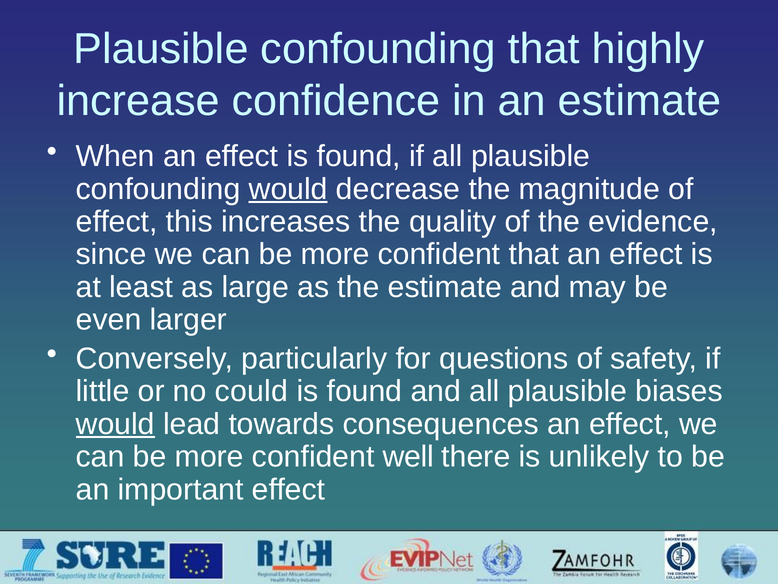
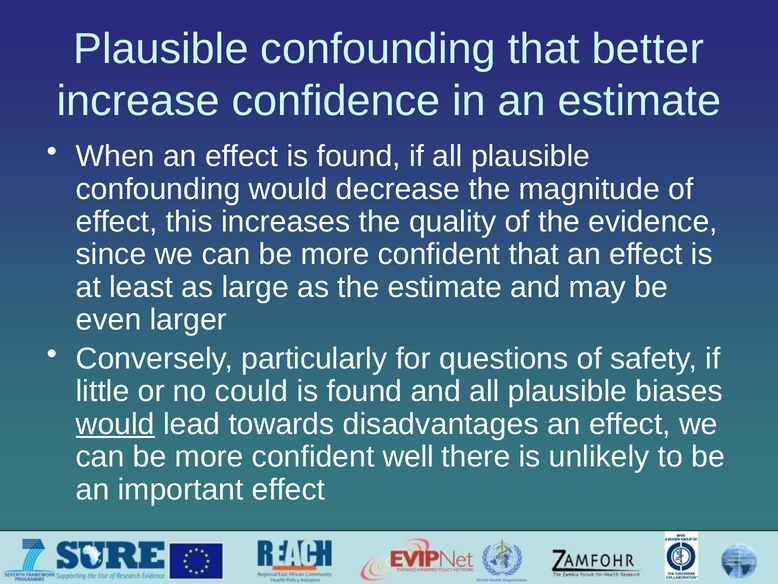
highly: highly -> better
would at (288, 189) underline: present -> none
consequences: consequences -> disadvantages
